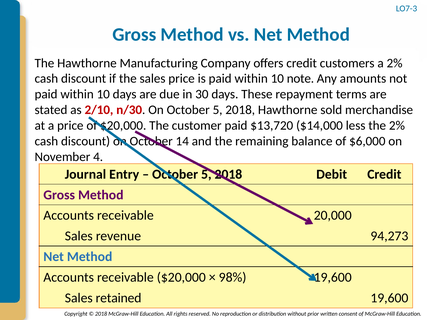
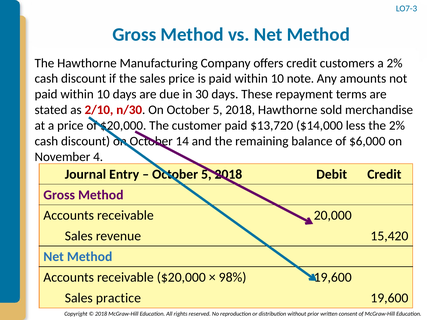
94,273: 94,273 -> 15,420
retained: retained -> practice
